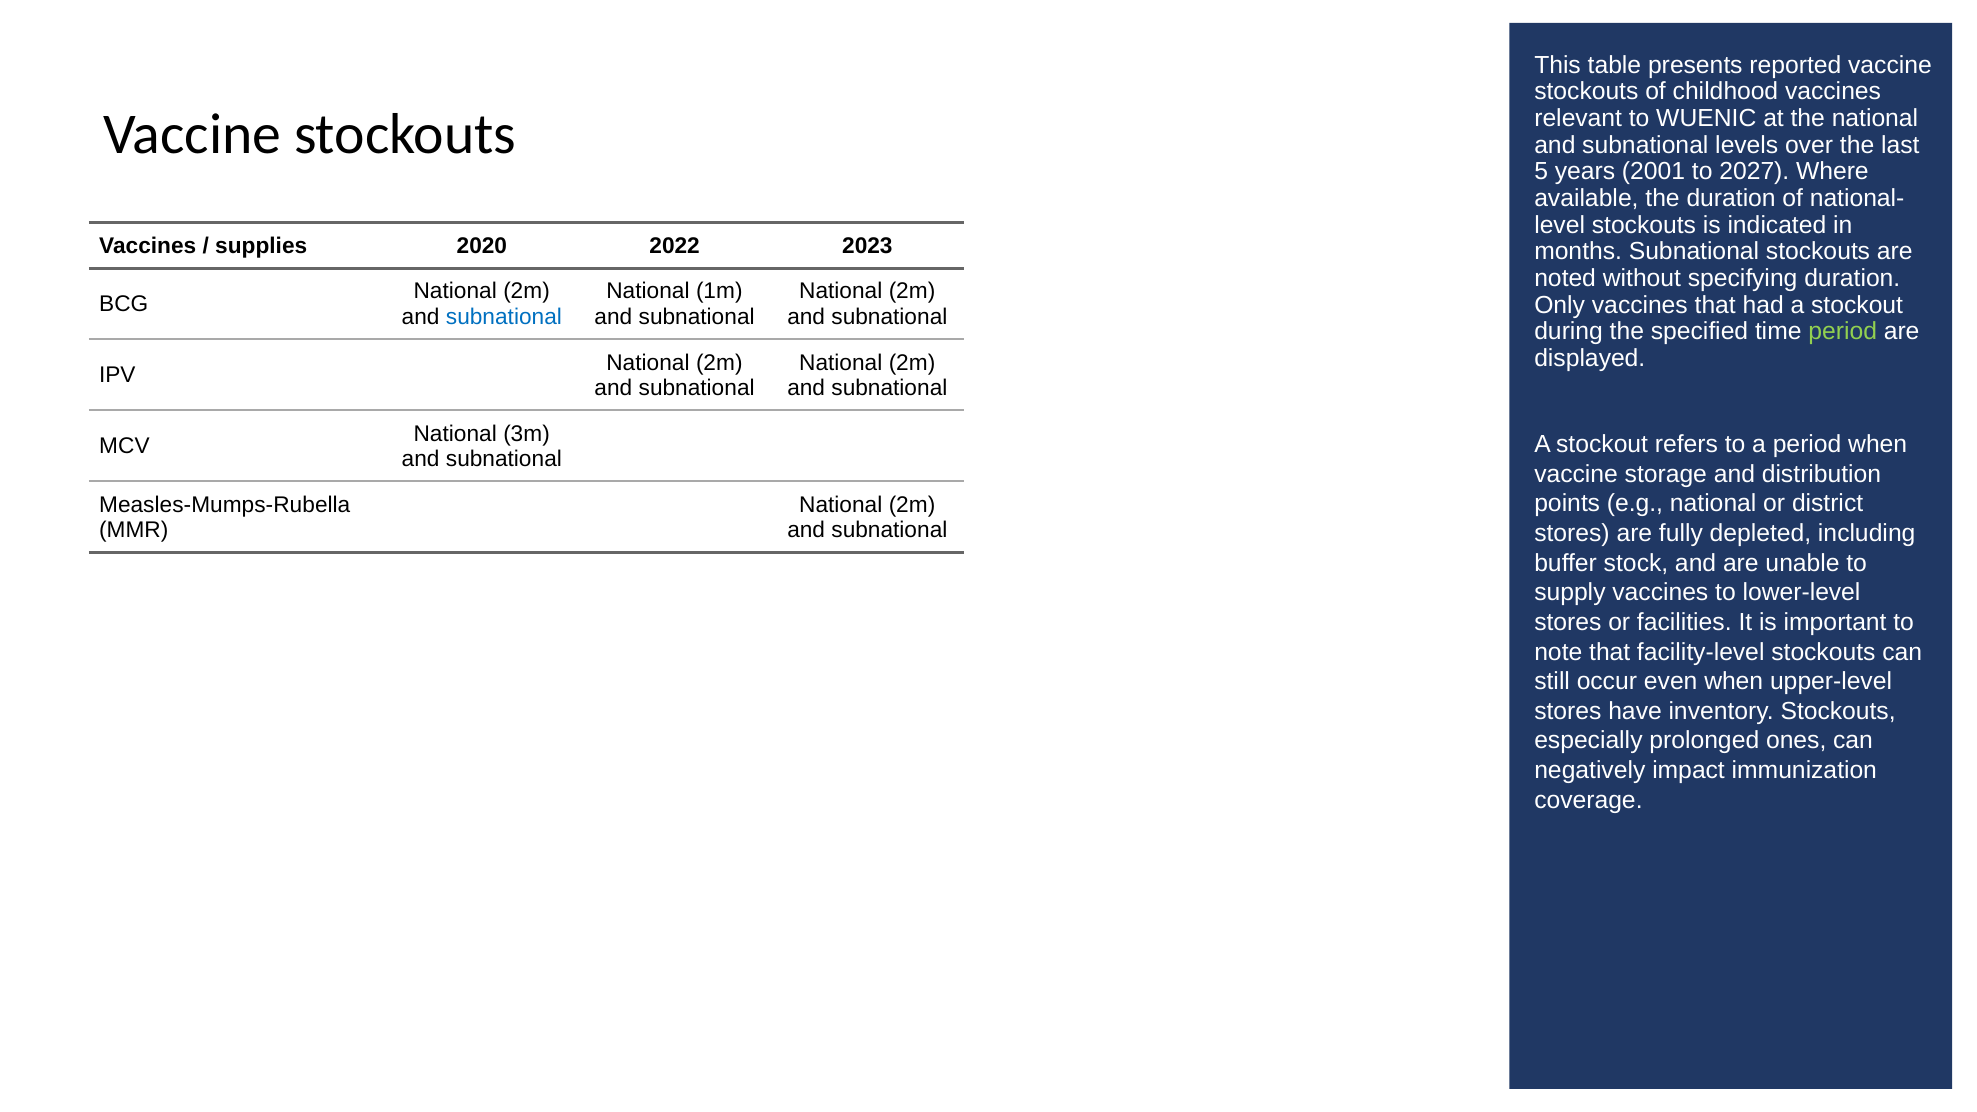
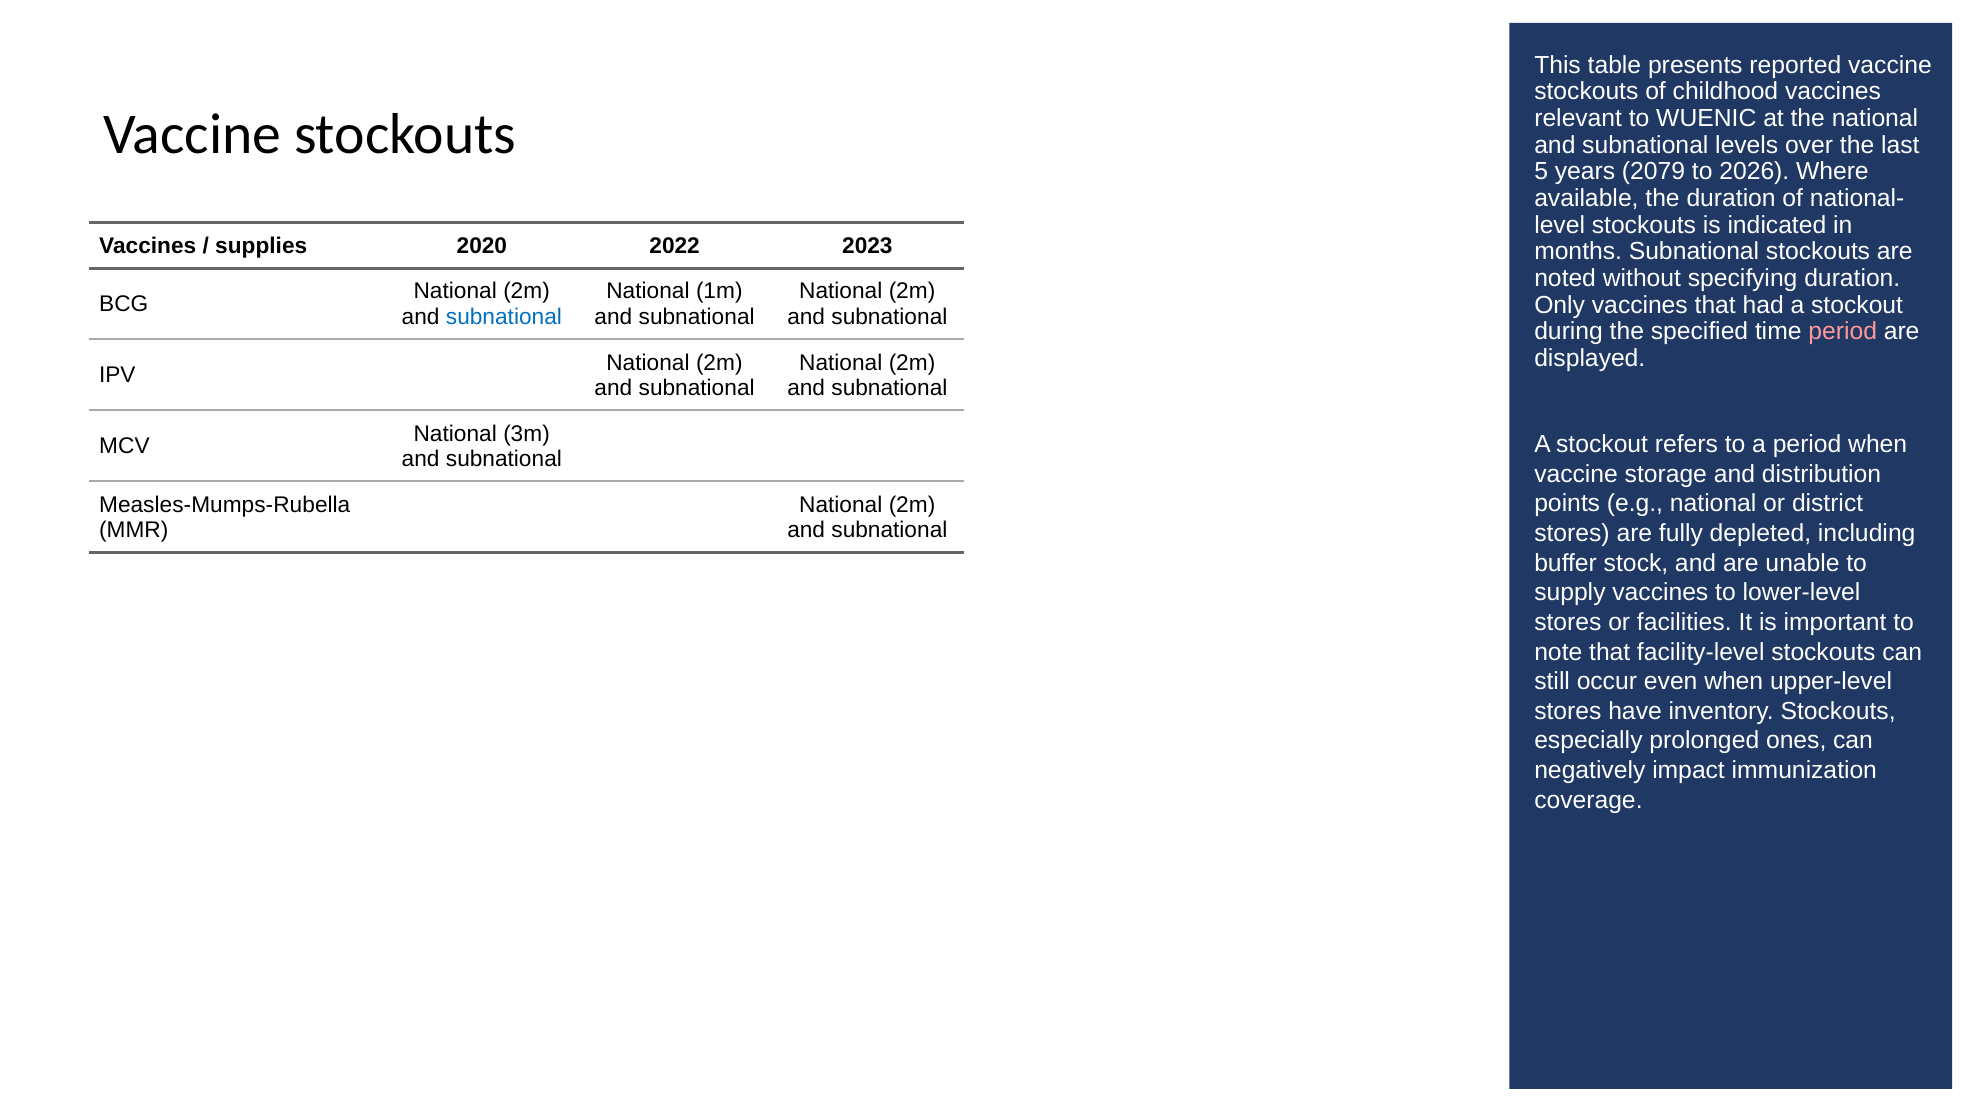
2001: 2001 -> 2079
2027: 2027 -> 2026
period at (1843, 332) colour: light green -> pink
